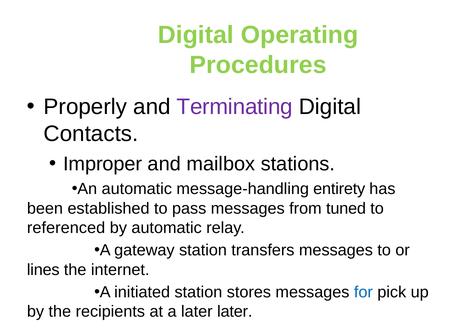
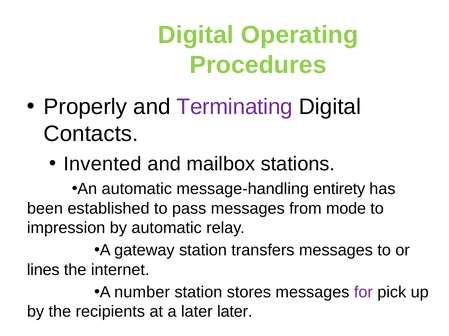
Improper: Improper -> Invented
tuned: tuned -> mode
referenced: referenced -> impression
initiated: initiated -> number
for colour: blue -> purple
